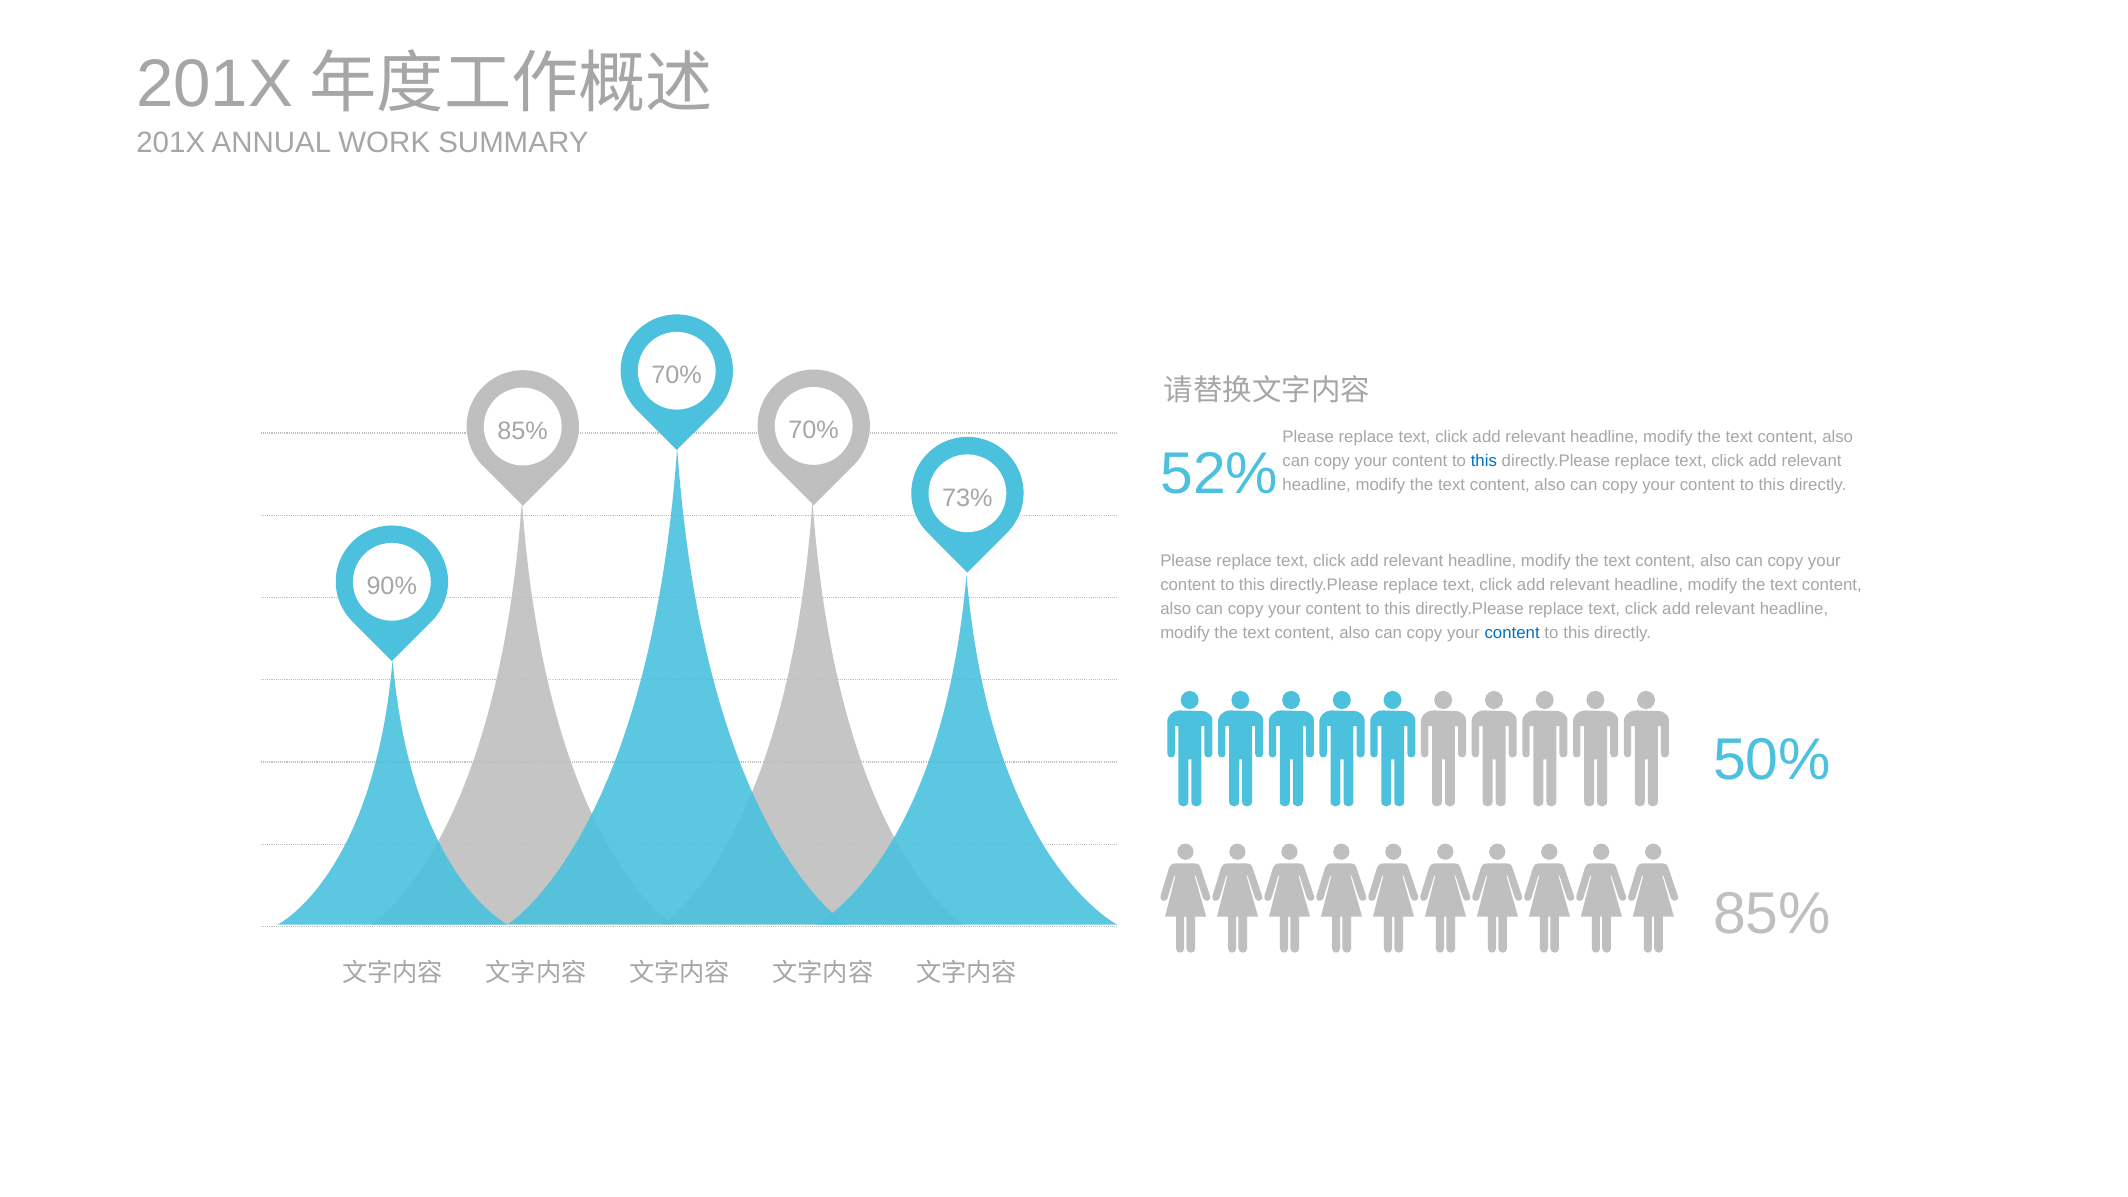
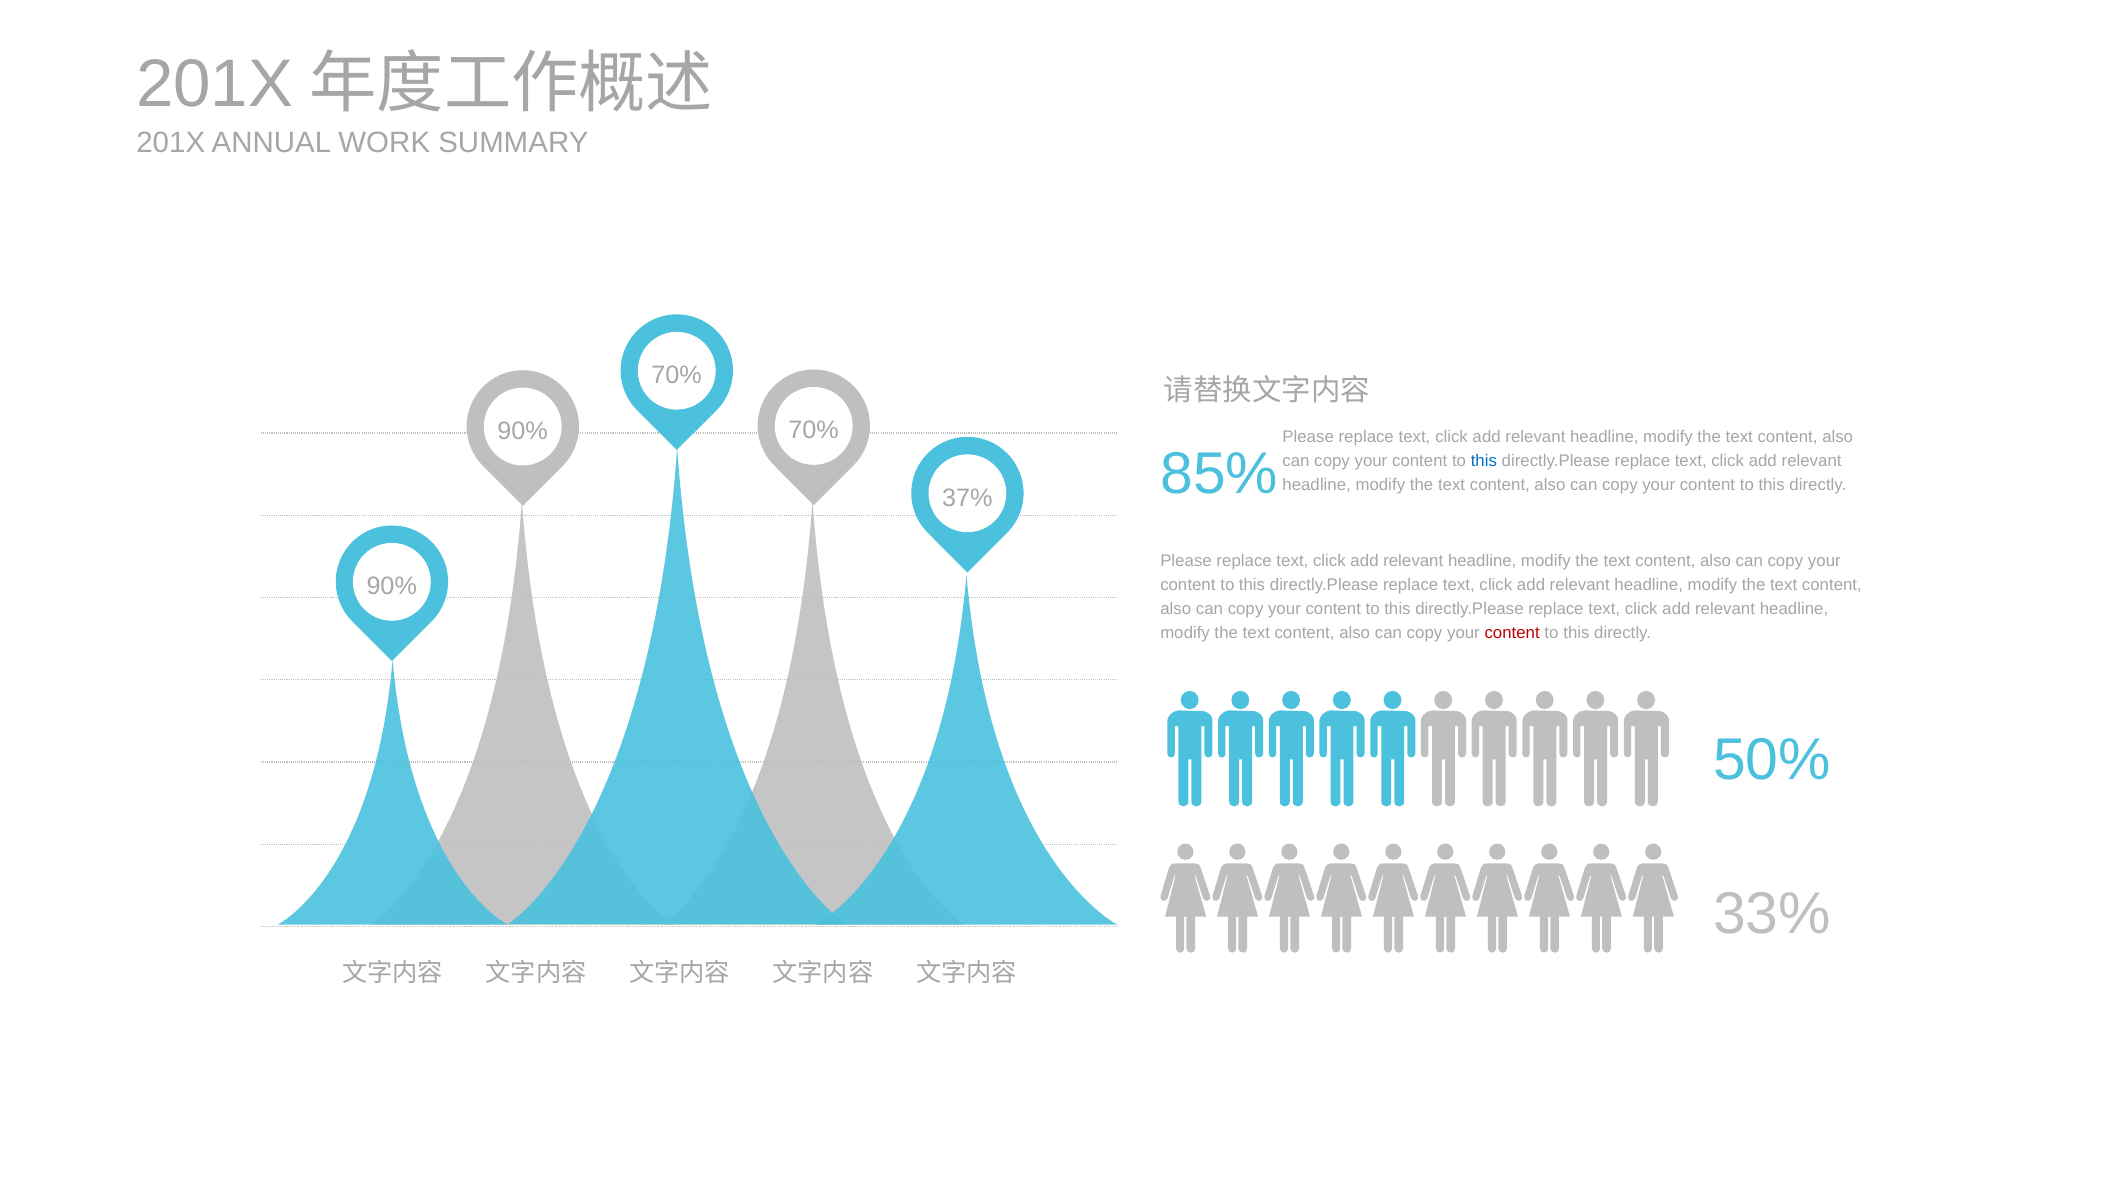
85% at (523, 431): 85% -> 90%
52%: 52% -> 85%
73%: 73% -> 37%
content at (1512, 633) colour: blue -> red
85% at (1772, 914): 85% -> 33%
